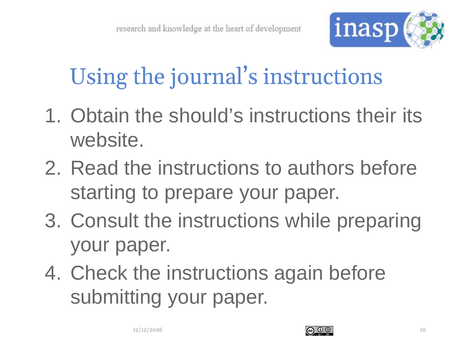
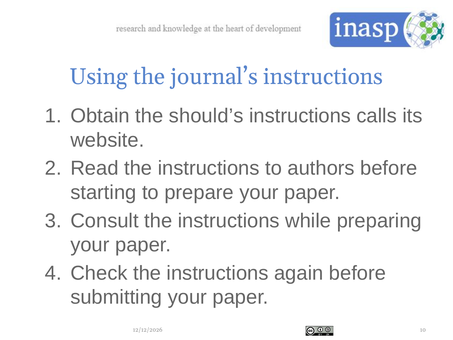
their: their -> calls
